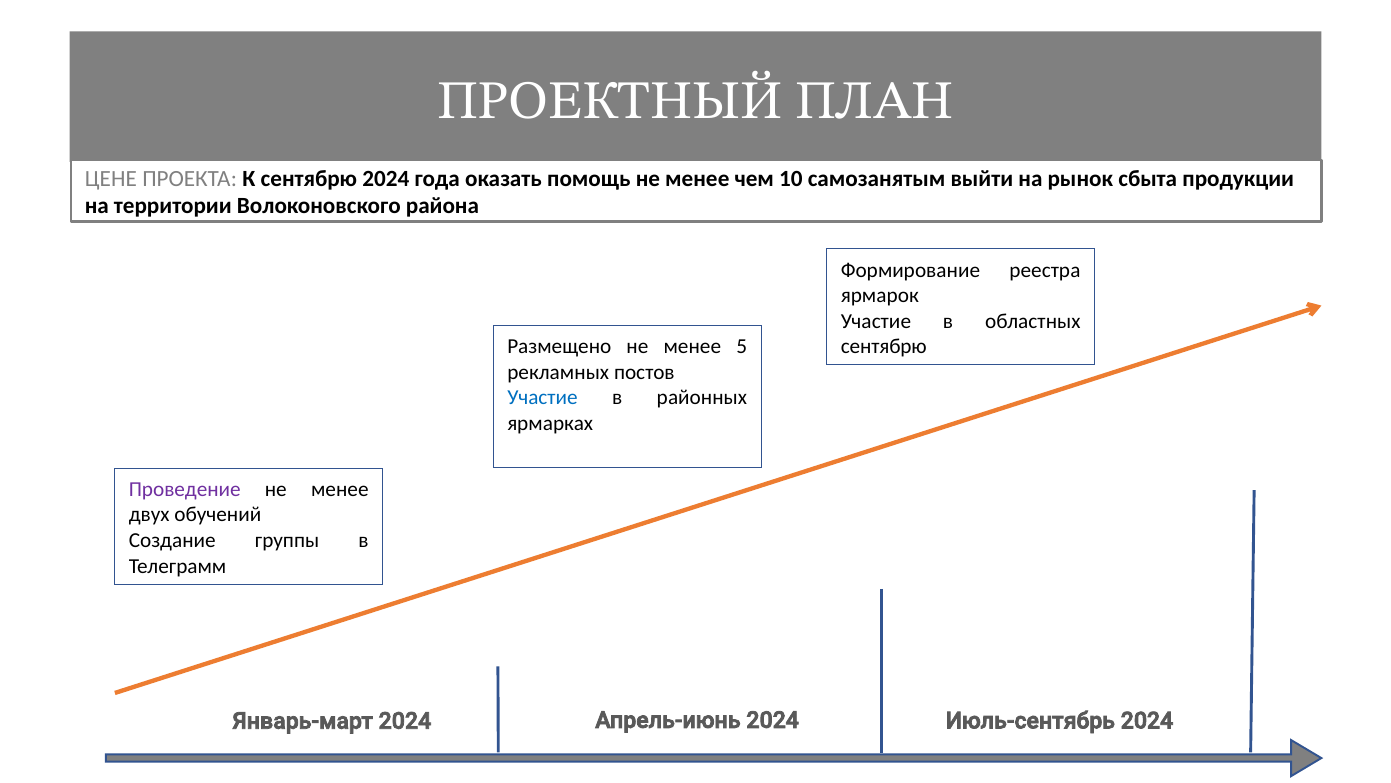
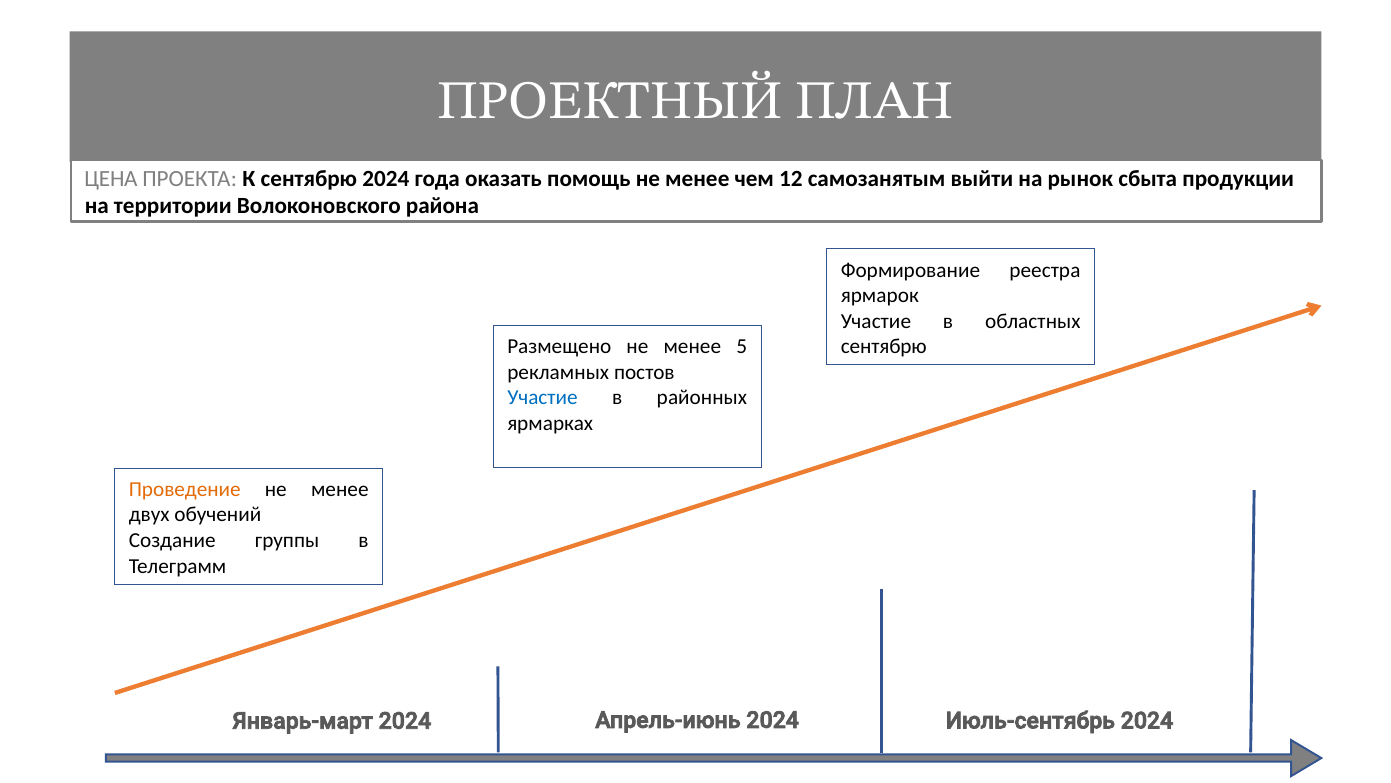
ЦЕНЕ: ЦЕНЕ -> ЦЕНА
10: 10 -> 12
Проведение colour: purple -> orange
